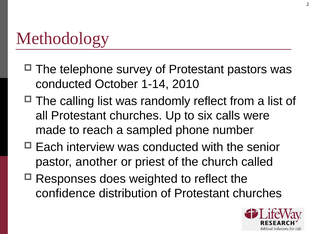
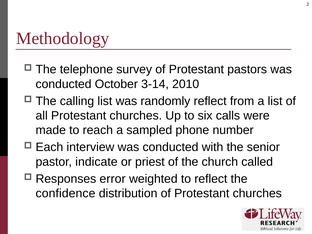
1-14: 1-14 -> 3-14
another: another -> indicate
does: does -> error
